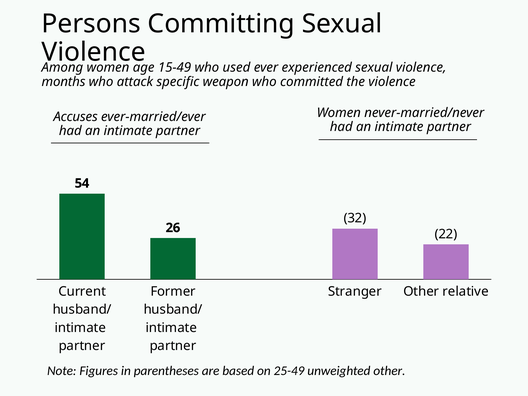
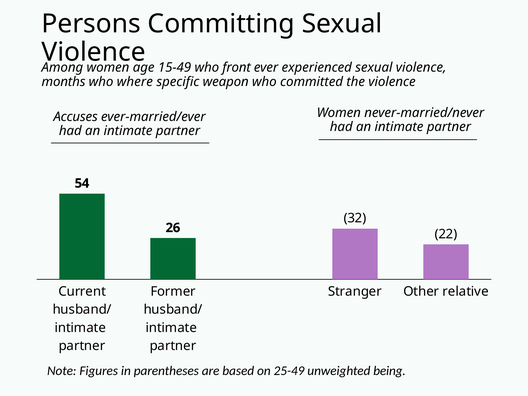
used: used -> front
attack: attack -> where
unweighted other: other -> being
